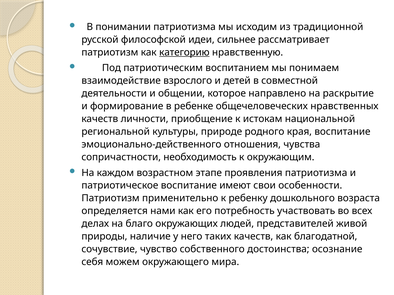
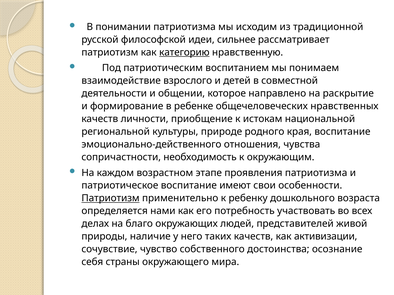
Патриотизм at (111, 199) underline: none -> present
благодатной: благодатной -> активизации
можем: можем -> страны
